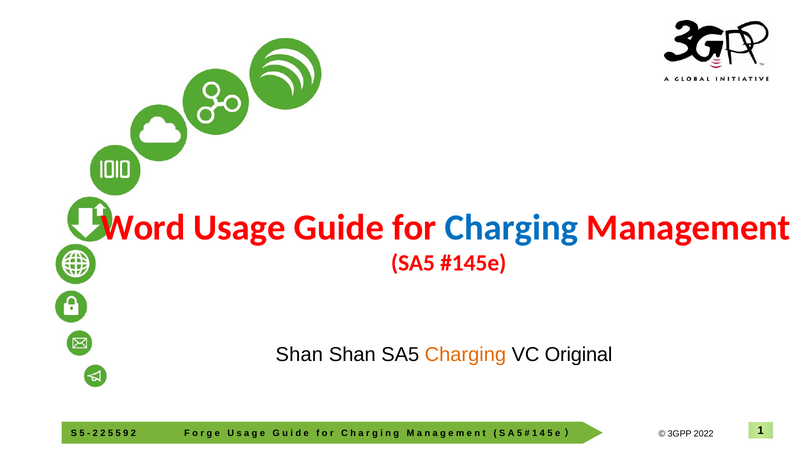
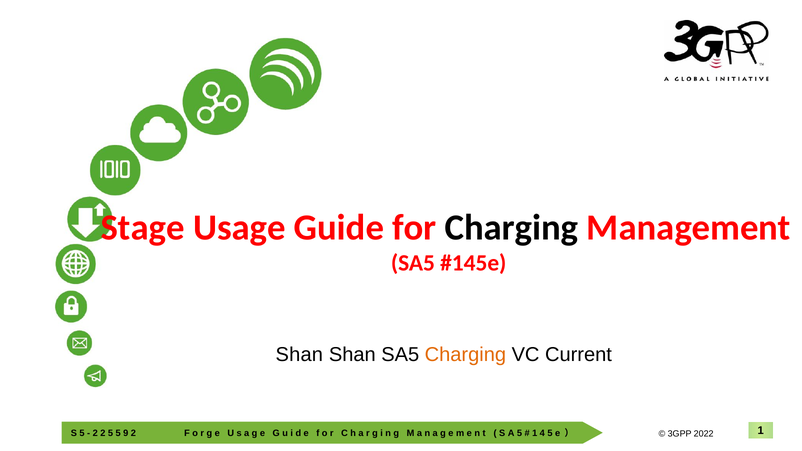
Word: Word -> Stage
Charging at (511, 228) colour: blue -> black
Original: Original -> Current
